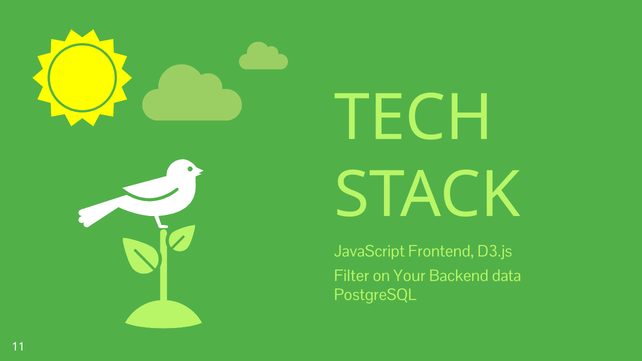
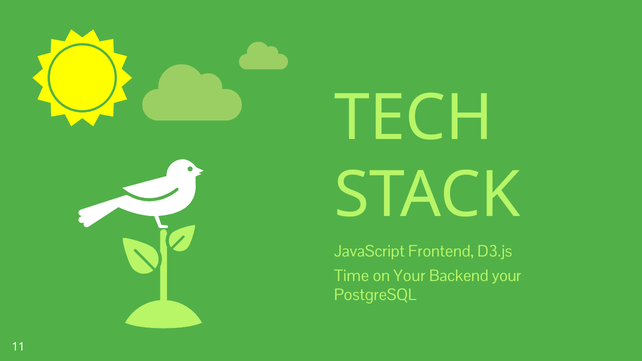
Filter: Filter -> Time
Backend data: data -> your
